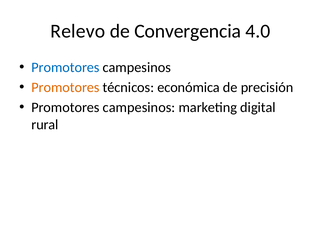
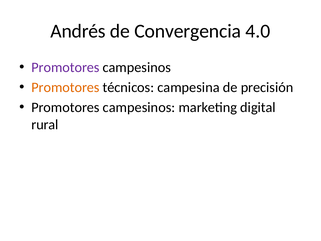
Relevo: Relevo -> Andrés
Promotores at (65, 67) colour: blue -> purple
económica: económica -> campesina
